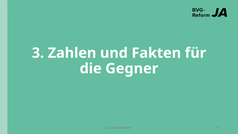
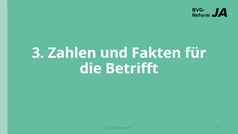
Gegner: Gegner -> Betrifft
